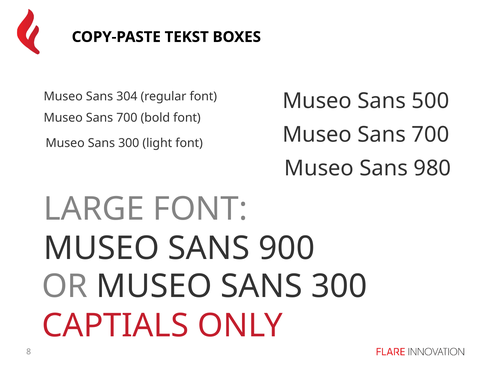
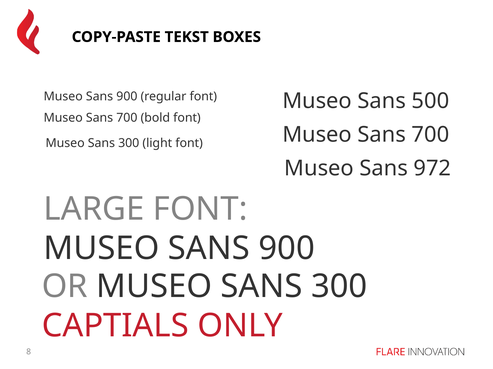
304 at (127, 97): 304 -> 900
980: 980 -> 972
